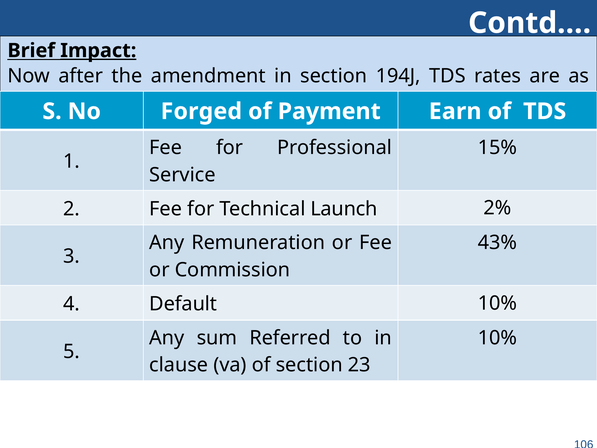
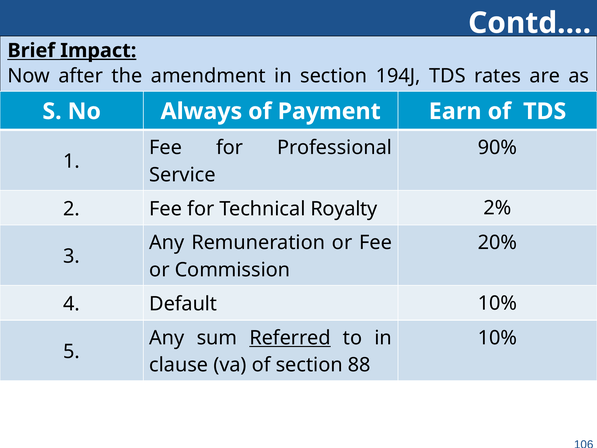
Forged: Forged -> Always
15%: 15% -> 90%
Launch: Launch -> Royalty
43%: 43% -> 20%
Referred underline: none -> present
23: 23 -> 88
